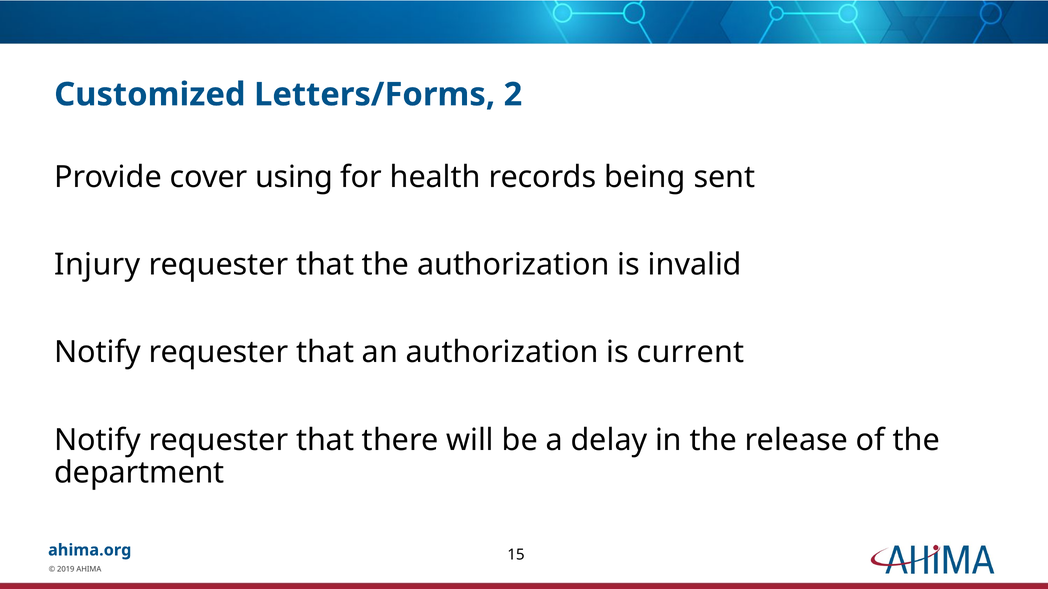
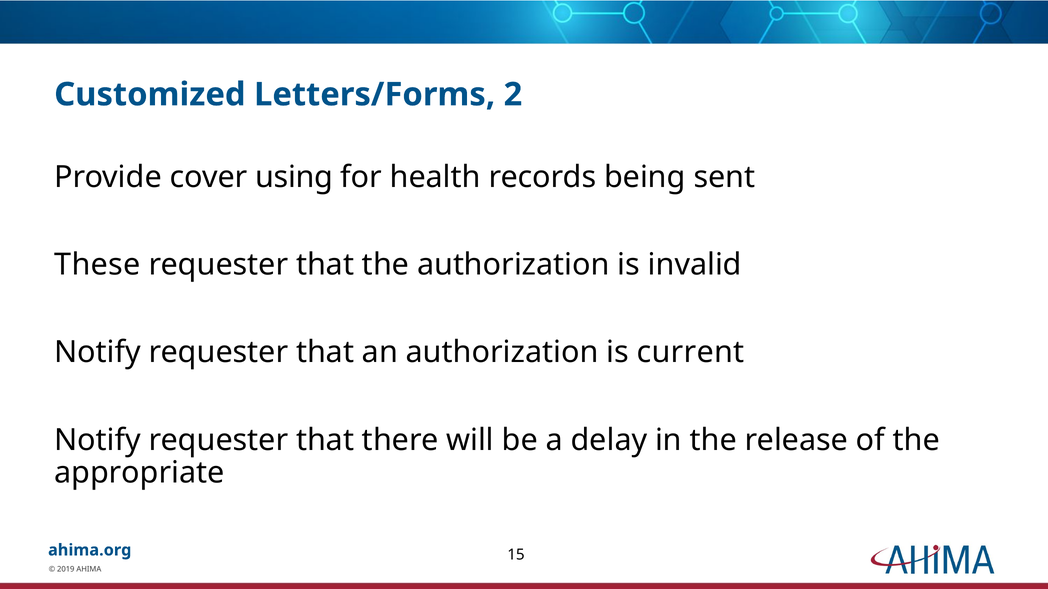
Injury: Injury -> These
department: department -> appropriate
